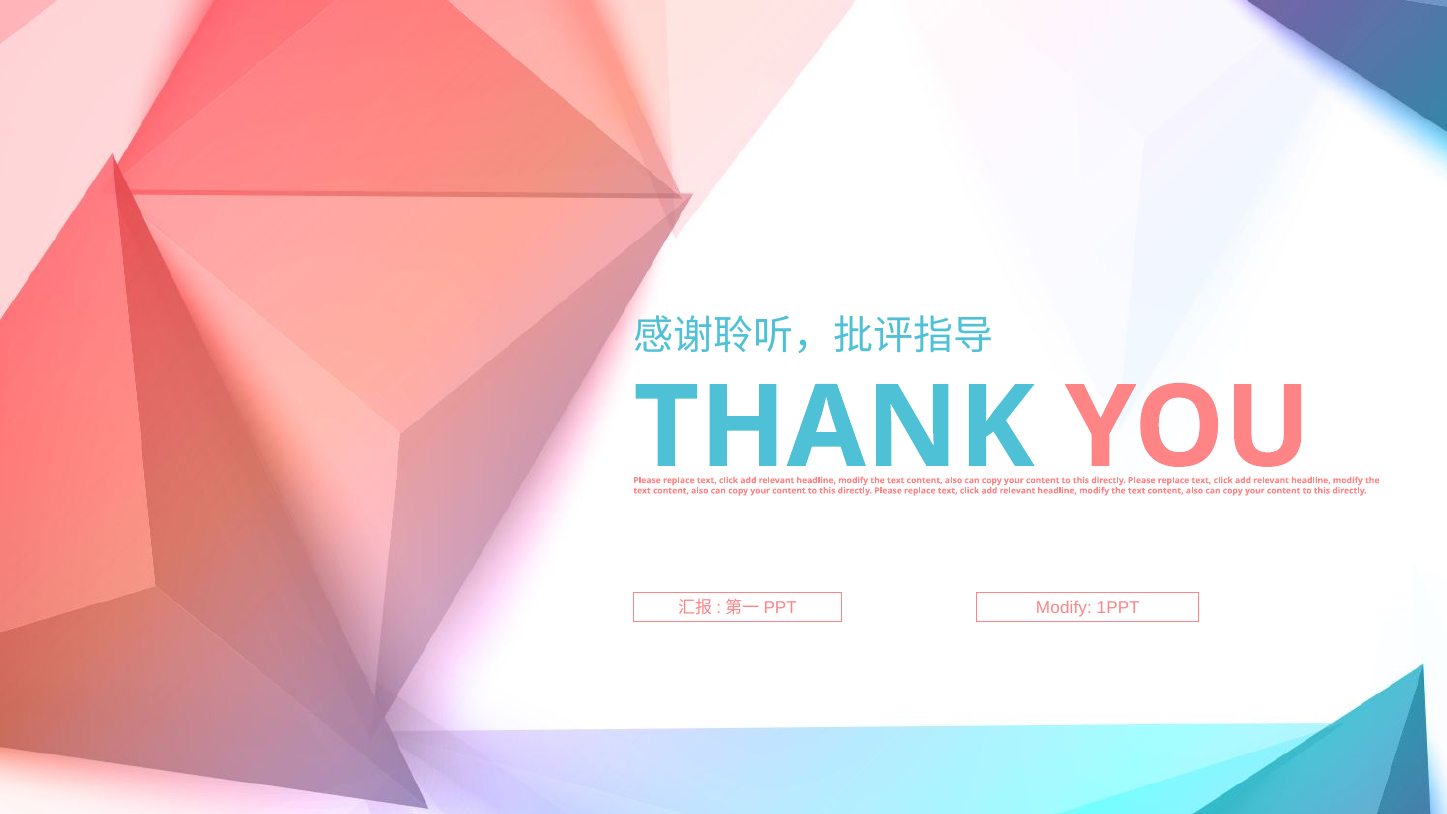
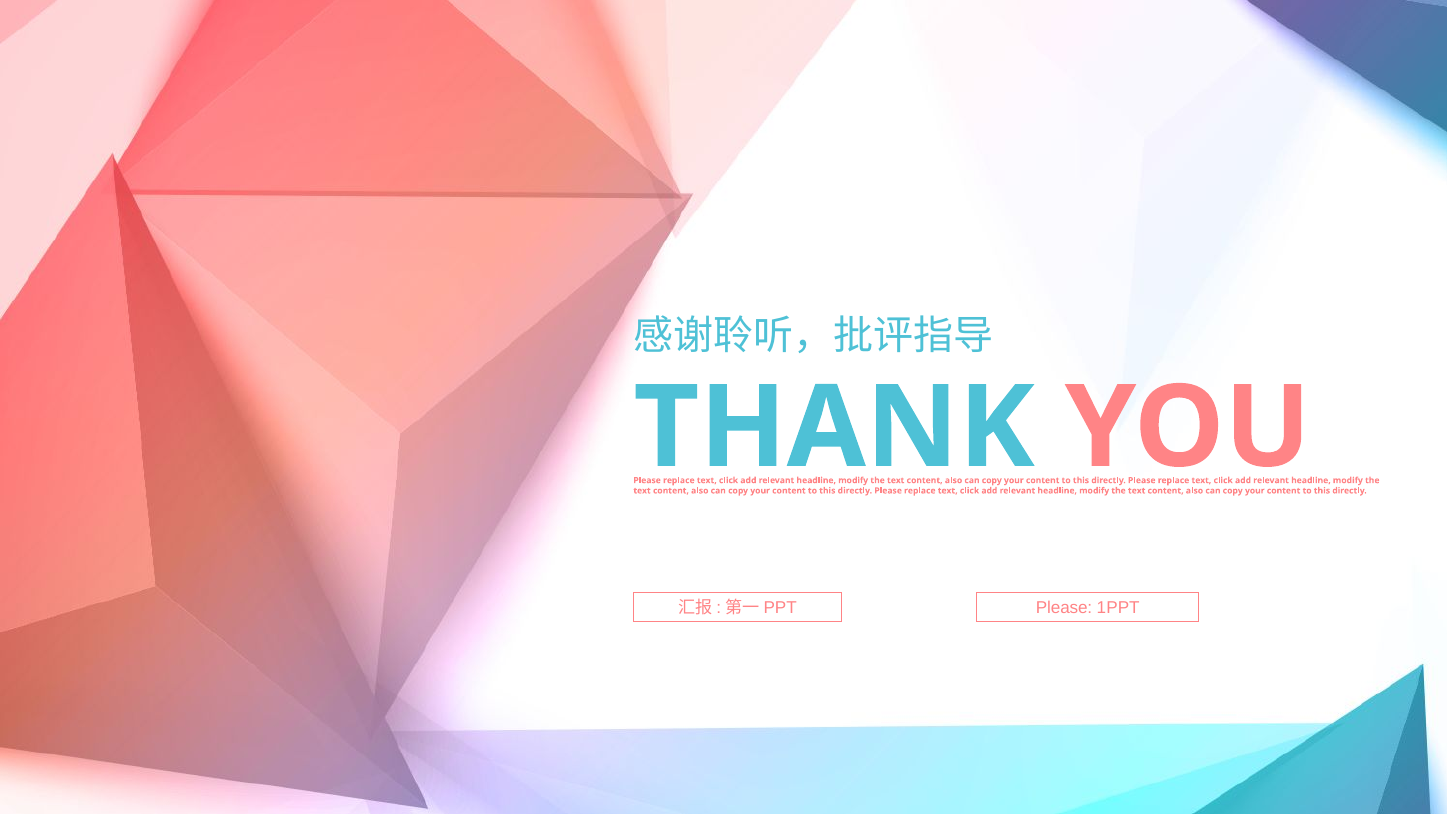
Modify at (1064, 608): Modify -> Please
